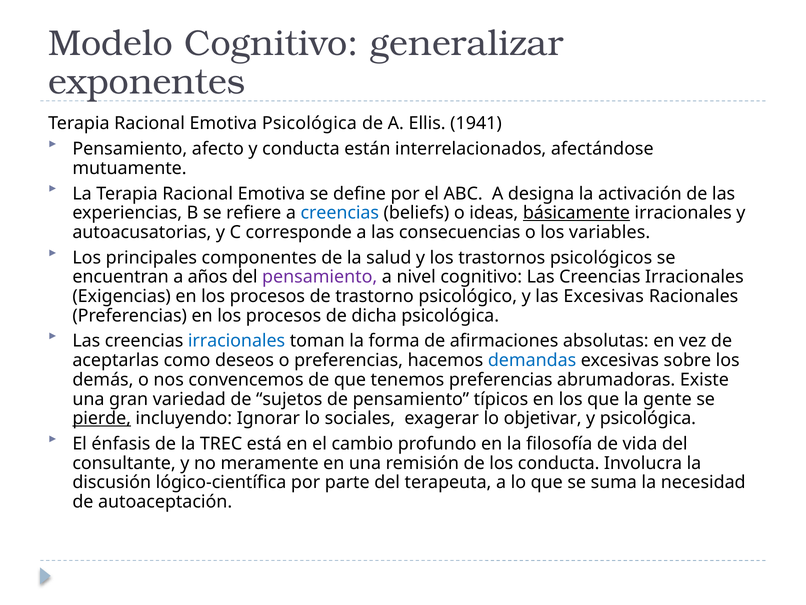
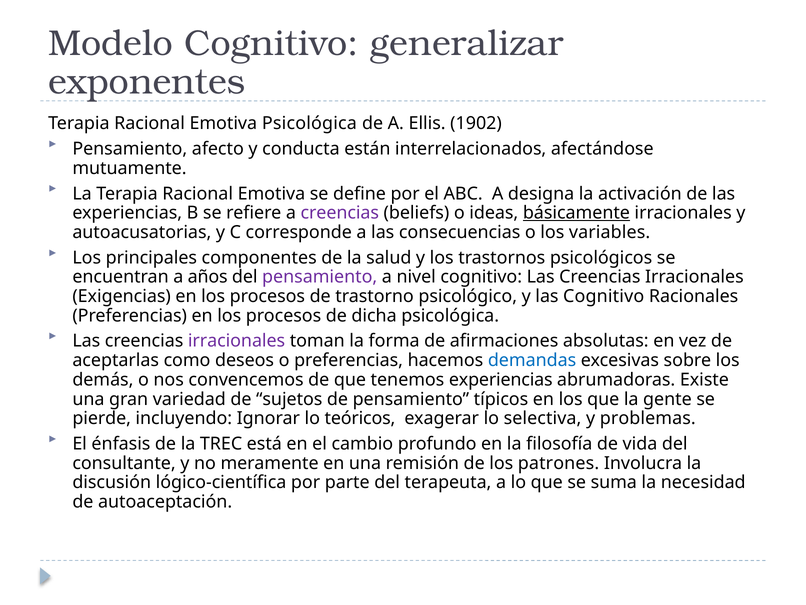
1941: 1941 -> 1902
creencias at (340, 213) colour: blue -> purple
las Excesivas: Excesivas -> Cognitivo
irracionales at (237, 341) colour: blue -> purple
tenemos preferencias: preferencias -> experiencias
pierde underline: present -> none
sociales: sociales -> teóricos
objetivar: objetivar -> selectiva
y psicológica: psicológica -> problemas
los conducta: conducta -> patrones
